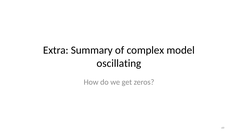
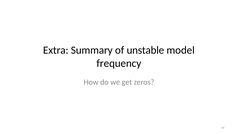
complex: complex -> unstable
oscillating: oscillating -> frequency
